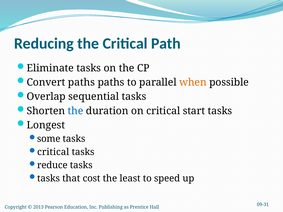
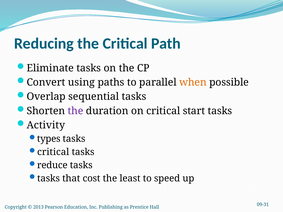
Convert paths: paths -> using
the at (76, 111) colour: blue -> purple
Longest: Longest -> Activity
some: some -> types
